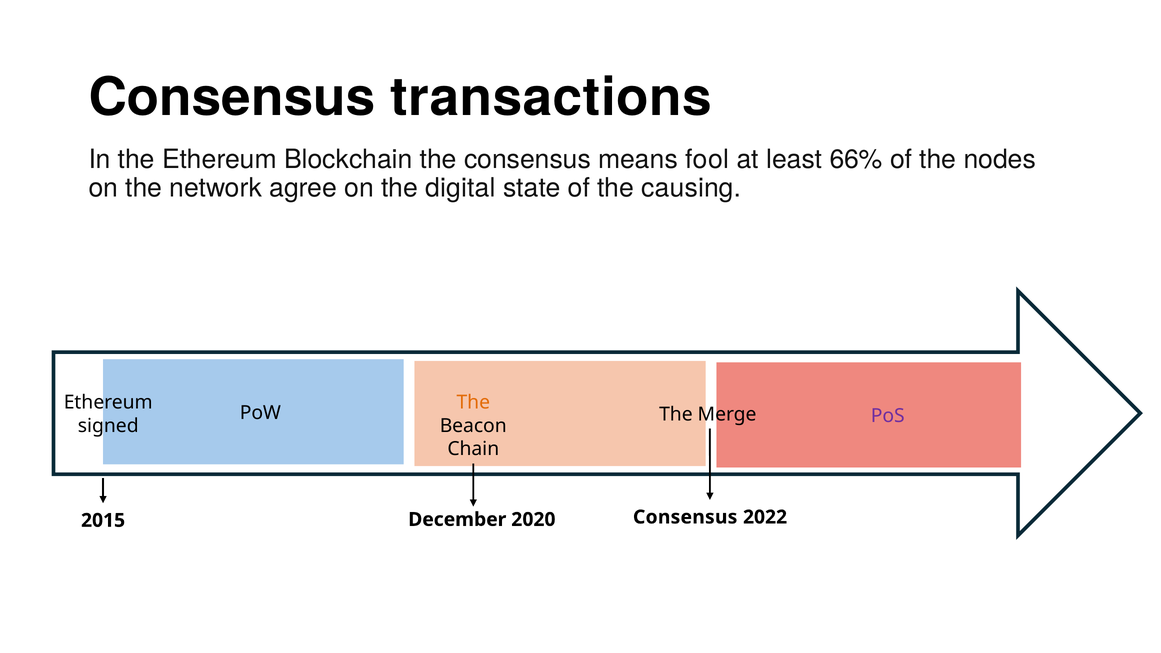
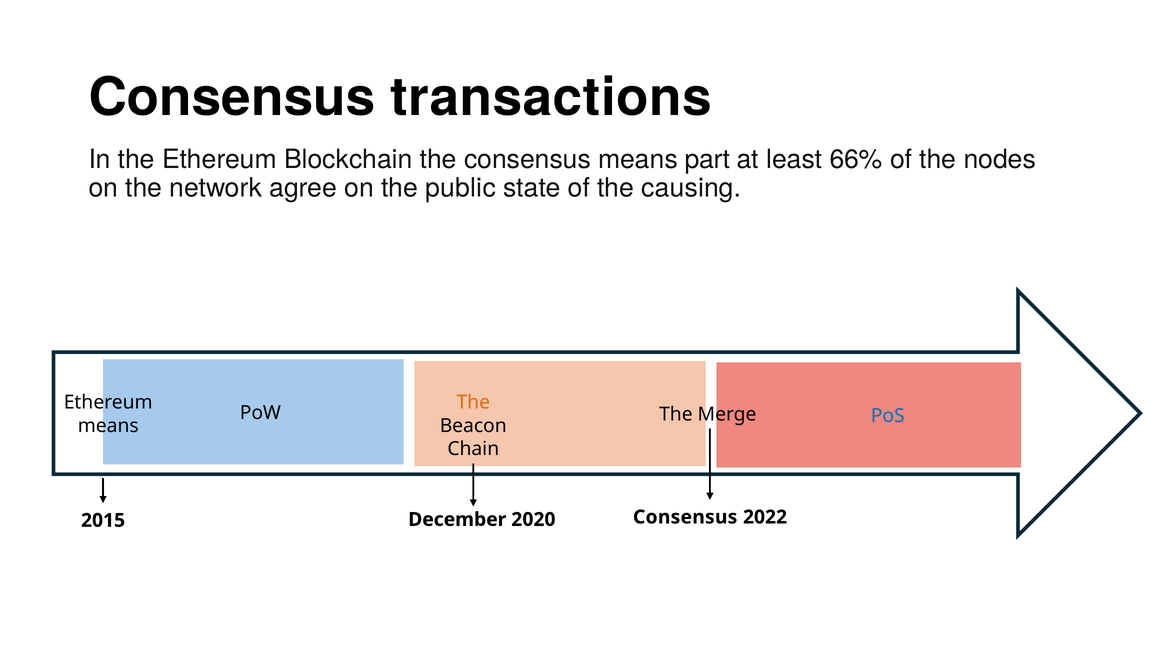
fool: fool -> part
digital: digital -> public
PoS colour: purple -> blue
signed at (108, 426): signed -> means
